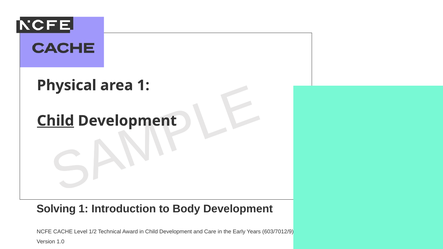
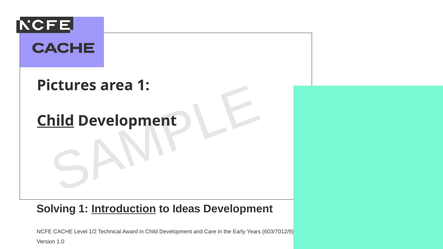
Physical: Physical -> Pictures
Introduction underline: none -> present
Body: Body -> Ideas
